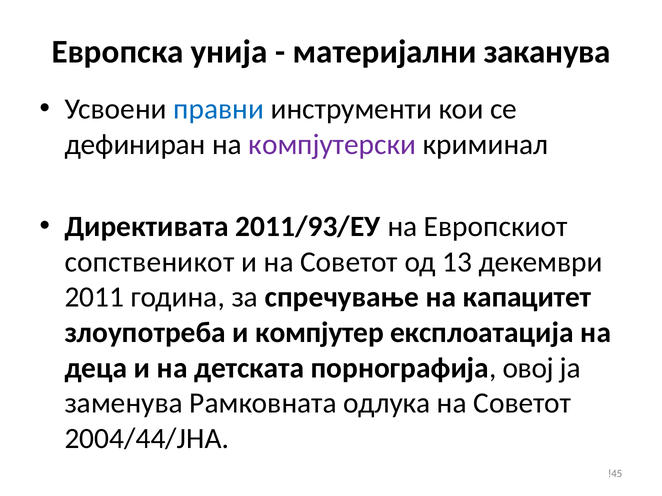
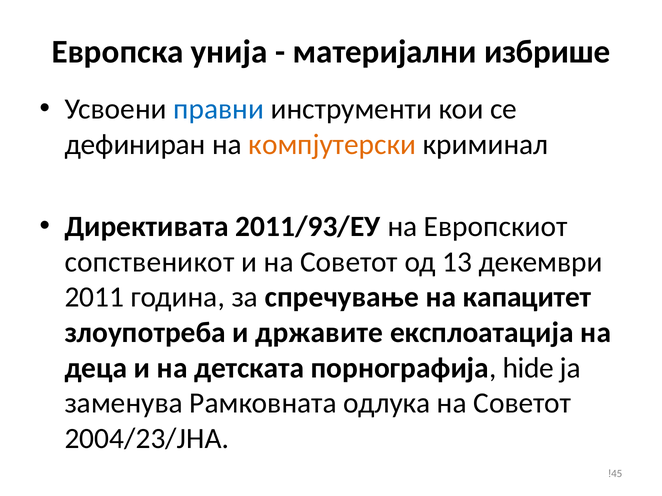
заканува: заканува -> избрише
компјутерски colour: purple -> orange
компјутер: компјутер -> државите
овој: овој -> hide
2004/44/JHA: 2004/44/JHA -> 2004/23/JHA
